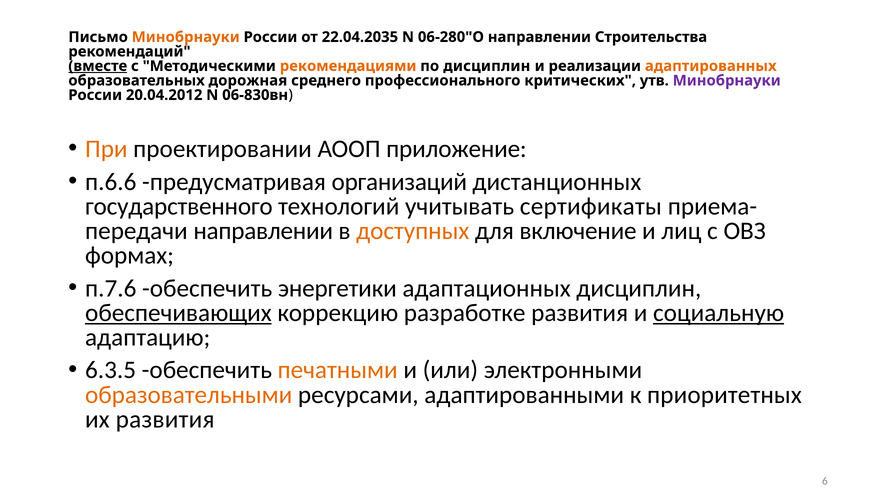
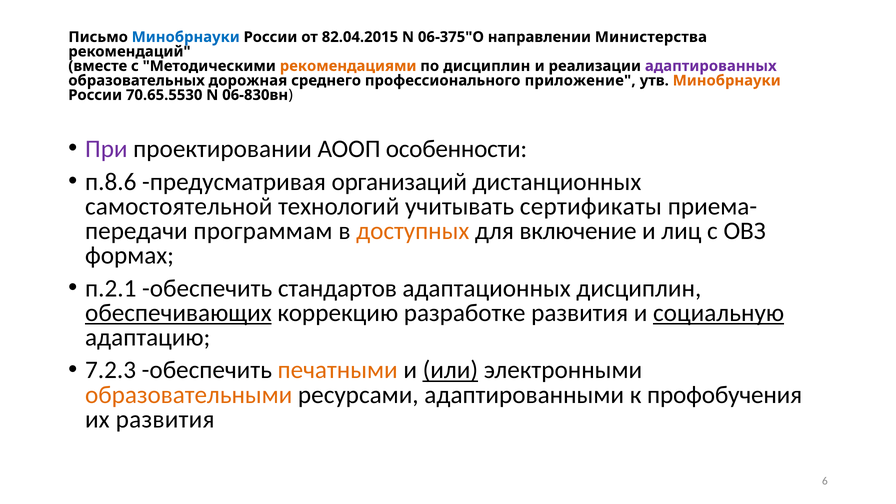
Минобрнауки at (186, 37) colour: orange -> blue
22.04.2035: 22.04.2035 -> 82.04.2015
06-280"О: 06-280"О -> 06-375"О
Строительства: Строительства -> Министерства
вместе underline: present -> none
адаптированных colour: orange -> purple
критических: критических -> приложение
Минобрнауки at (727, 81) colour: purple -> orange
20.04.2012: 20.04.2012 -> 70.65.5530
При colour: orange -> purple
приложение: приложение -> особенности
п.6.6: п.6.6 -> п.8.6
государственного: государственного -> самостоятельной
направлении at (263, 231): направлении -> программам
п.7.6: п.7.6 -> п.2.1
энергетики: энергетики -> стандартов
6.3.5: 6.3.5 -> 7.2.3
или underline: none -> present
приоритетных: приоритетных -> профобучения
